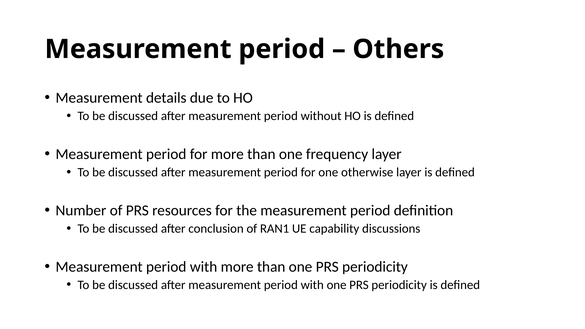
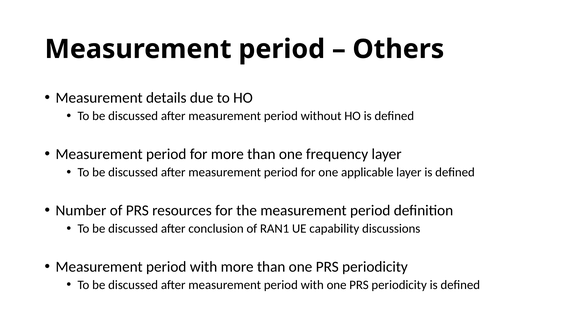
otherwise: otherwise -> applicable
